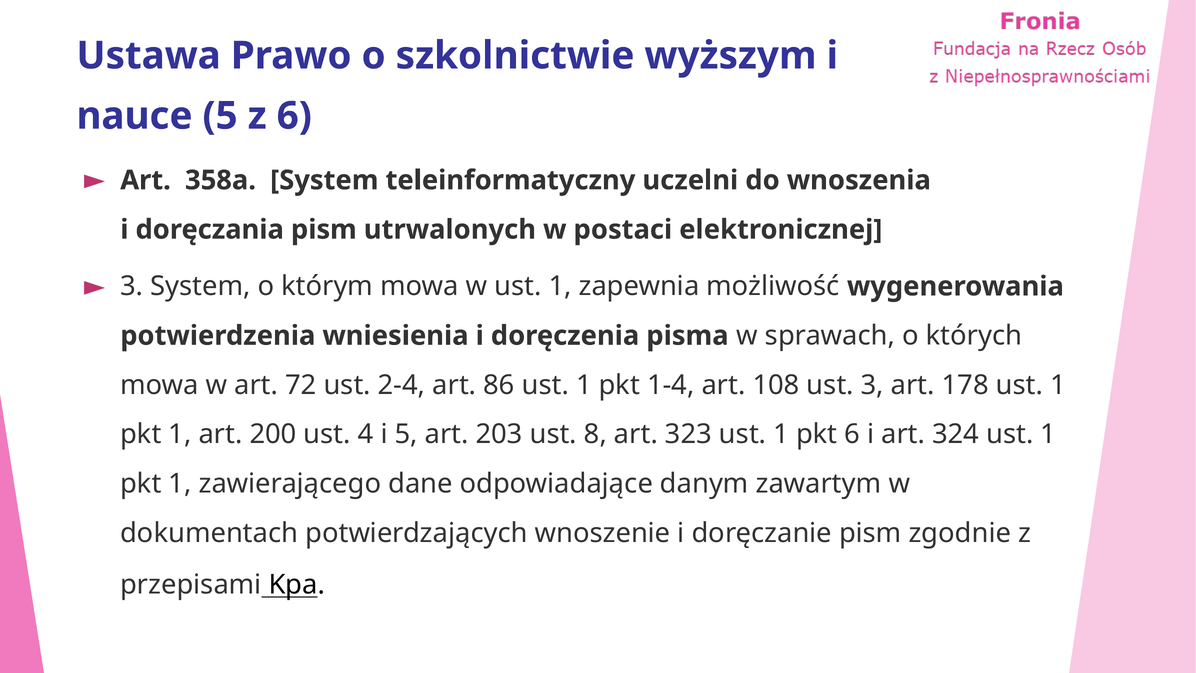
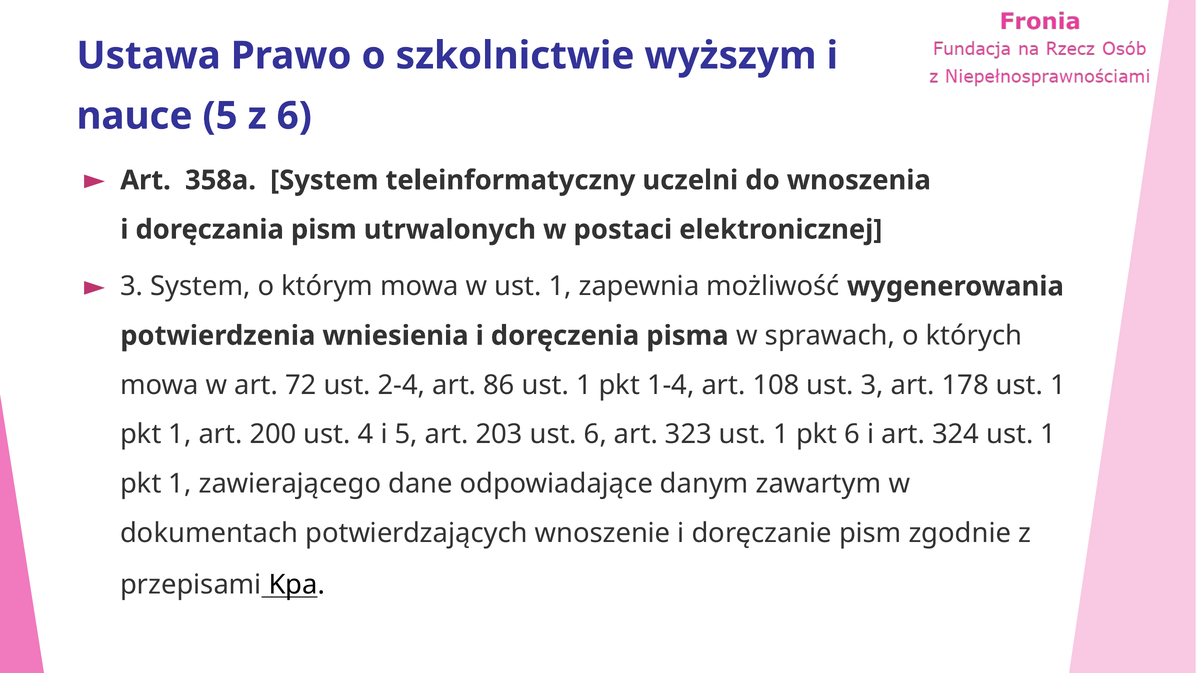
ust 8: 8 -> 6
